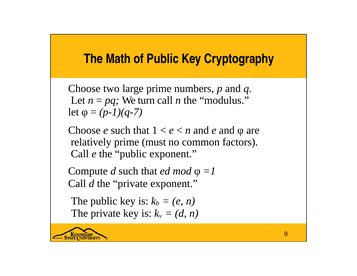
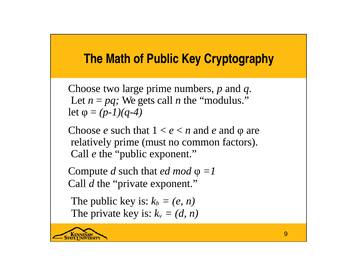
turn: turn -> gets
p-1)(q-7: p-1)(q-7 -> p-1)(q-4
